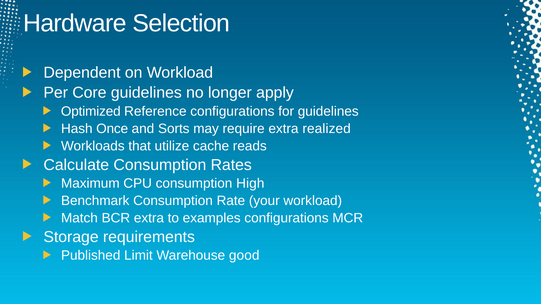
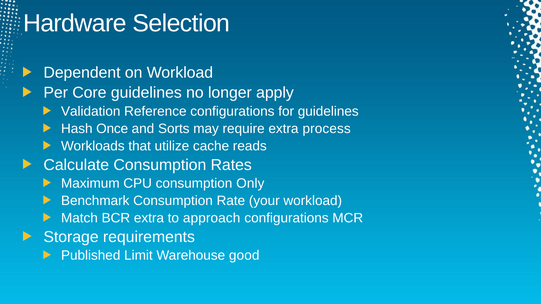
Optimized: Optimized -> Validation
realized: realized -> process
High: High -> Only
examples: examples -> approach
